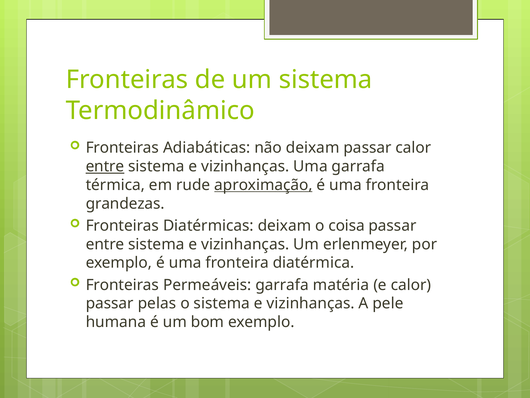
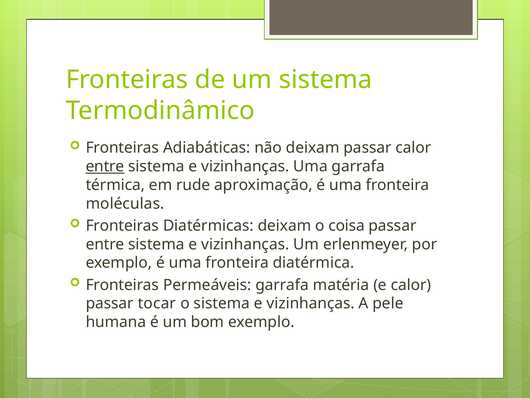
aproximação underline: present -> none
grandezas: grandezas -> moléculas
pelas: pelas -> tocar
